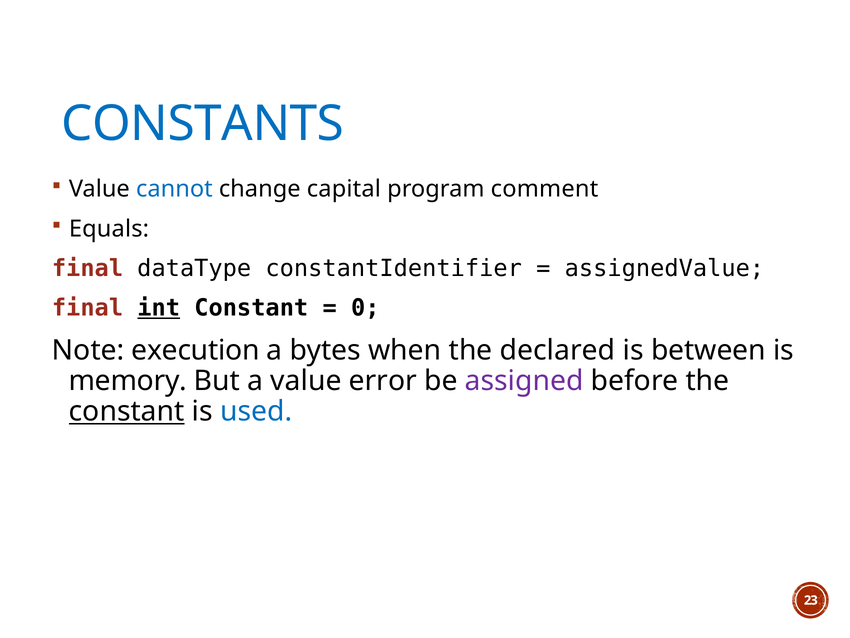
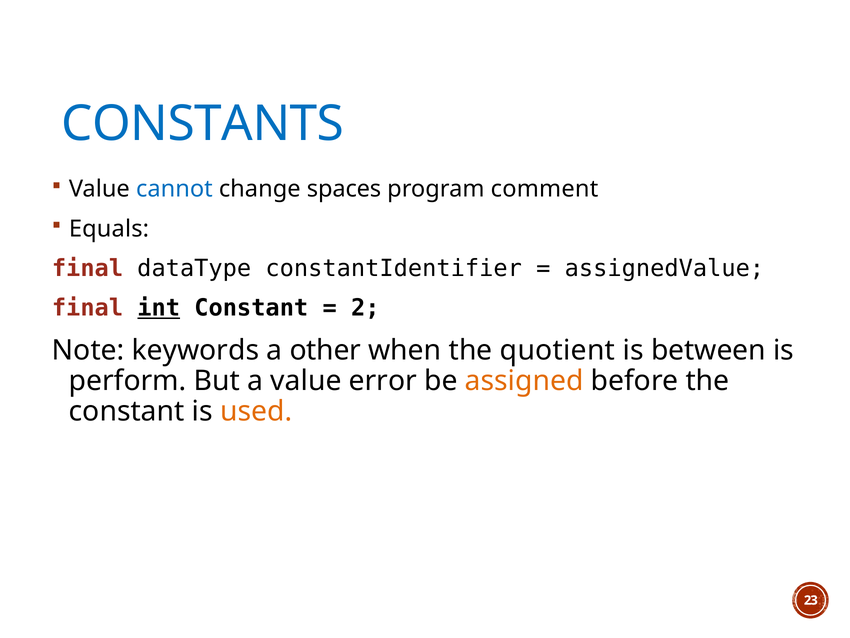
capital: capital -> spaces
0: 0 -> 2
execution: execution -> keywords
bytes: bytes -> other
declared: declared -> quotient
memory: memory -> perform
assigned colour: purple -> orange
constant at (127, 411) underline: present -> none
used colour: blue -> orange
